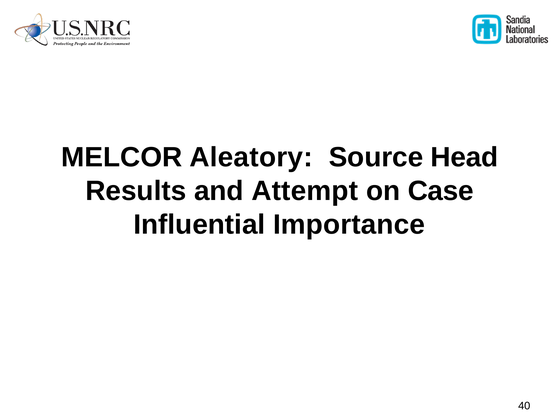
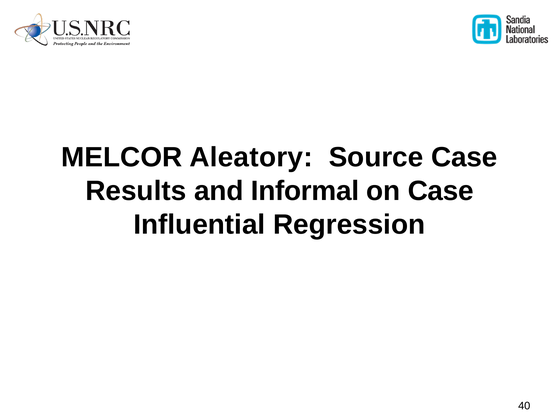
Source Head: Head -> Case
Attempt: Attempt -> Informal
Importance: Importance -> Regression
